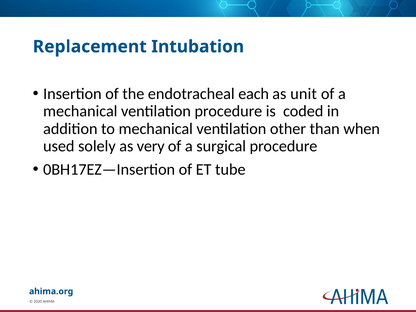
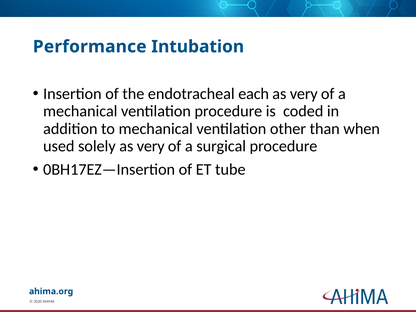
Replacement: Replacement -> Performance
unit at (304, 94): unit -> very
